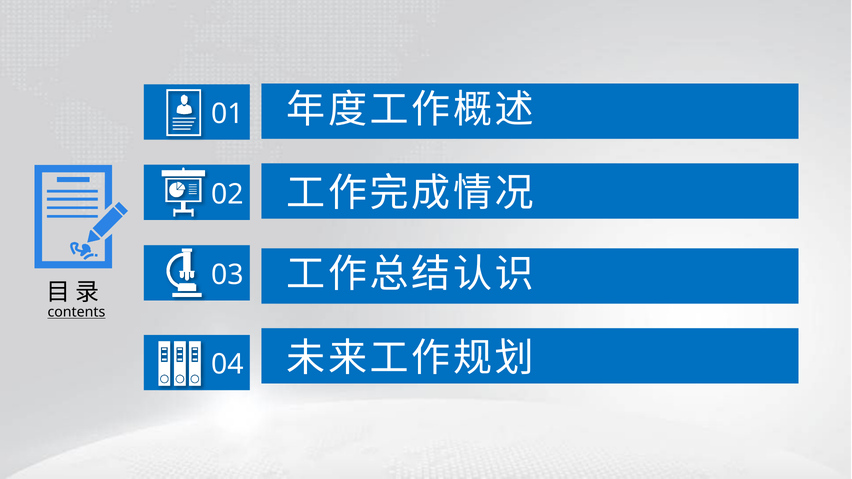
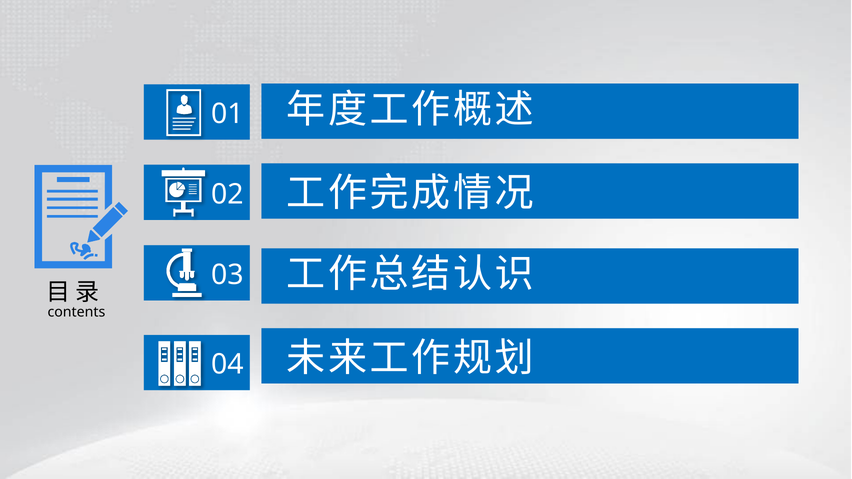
contents underline: present -> none
